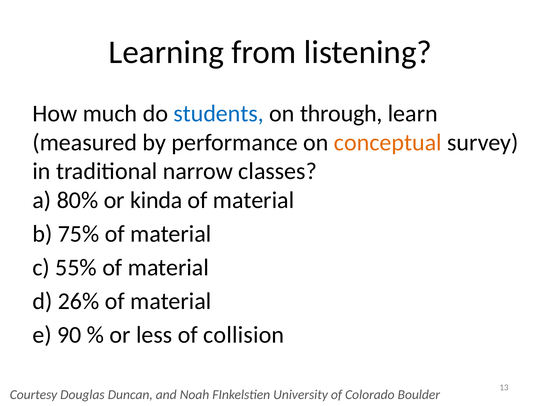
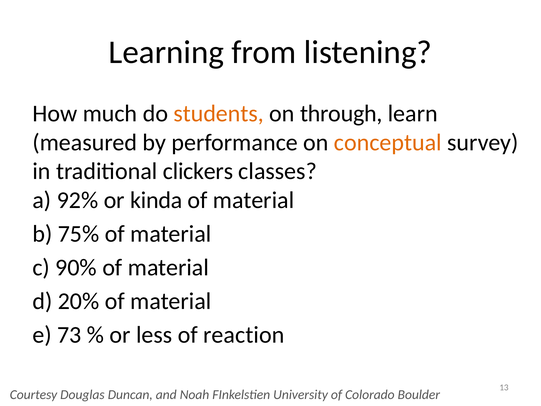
students colour: blue -> orange
narrow: narrow -> clickers
80%: 80% -> 92%
55%: 55% -> 90%
26%: 26% -> 20%
90: 90 -> 73
collision: collision -> reaction
